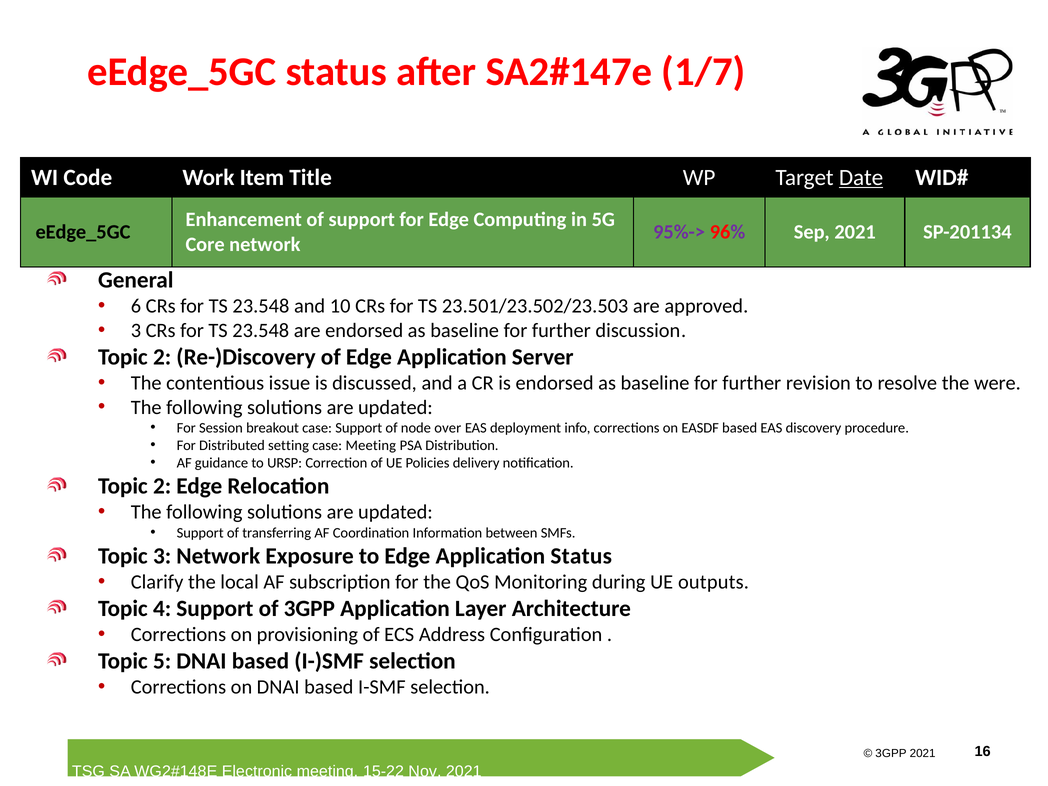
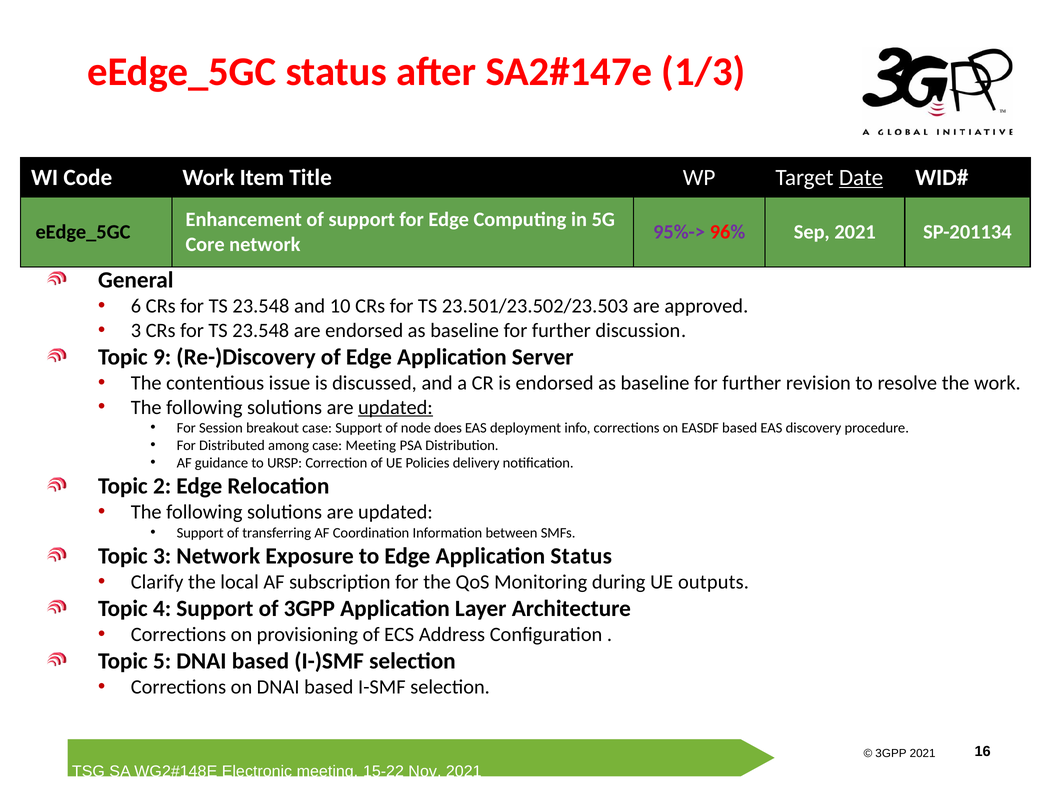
1/7: 1/7 -> 1/3
2 at (162, 357): 2 -> 9
the were: were -> work
updated at (395, 407) underline: none -> present
over: over -> does
setting: setting -> among
